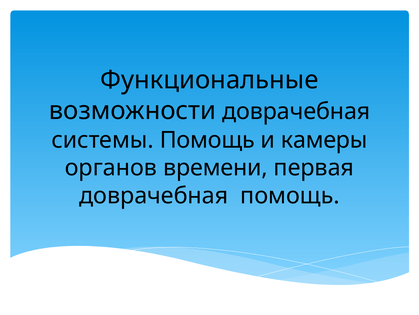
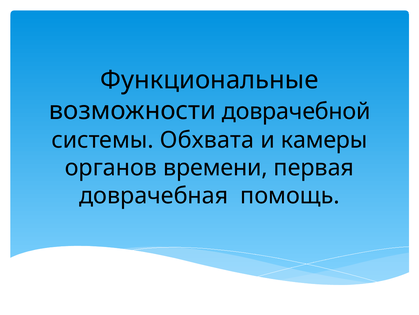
возможности доврачебная: доврачебная -> доврачебной
системы Помощь: Помощь -> Обхвата
